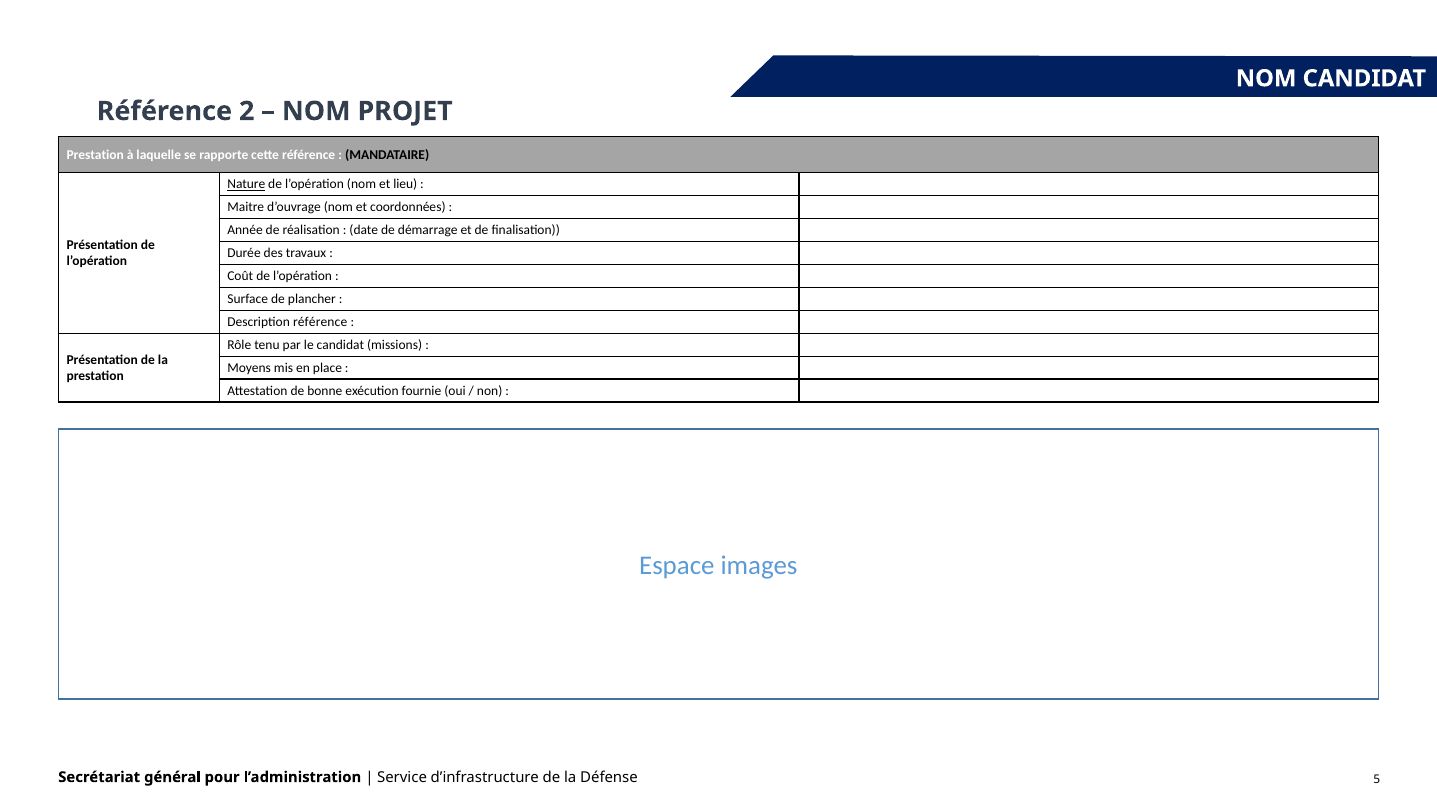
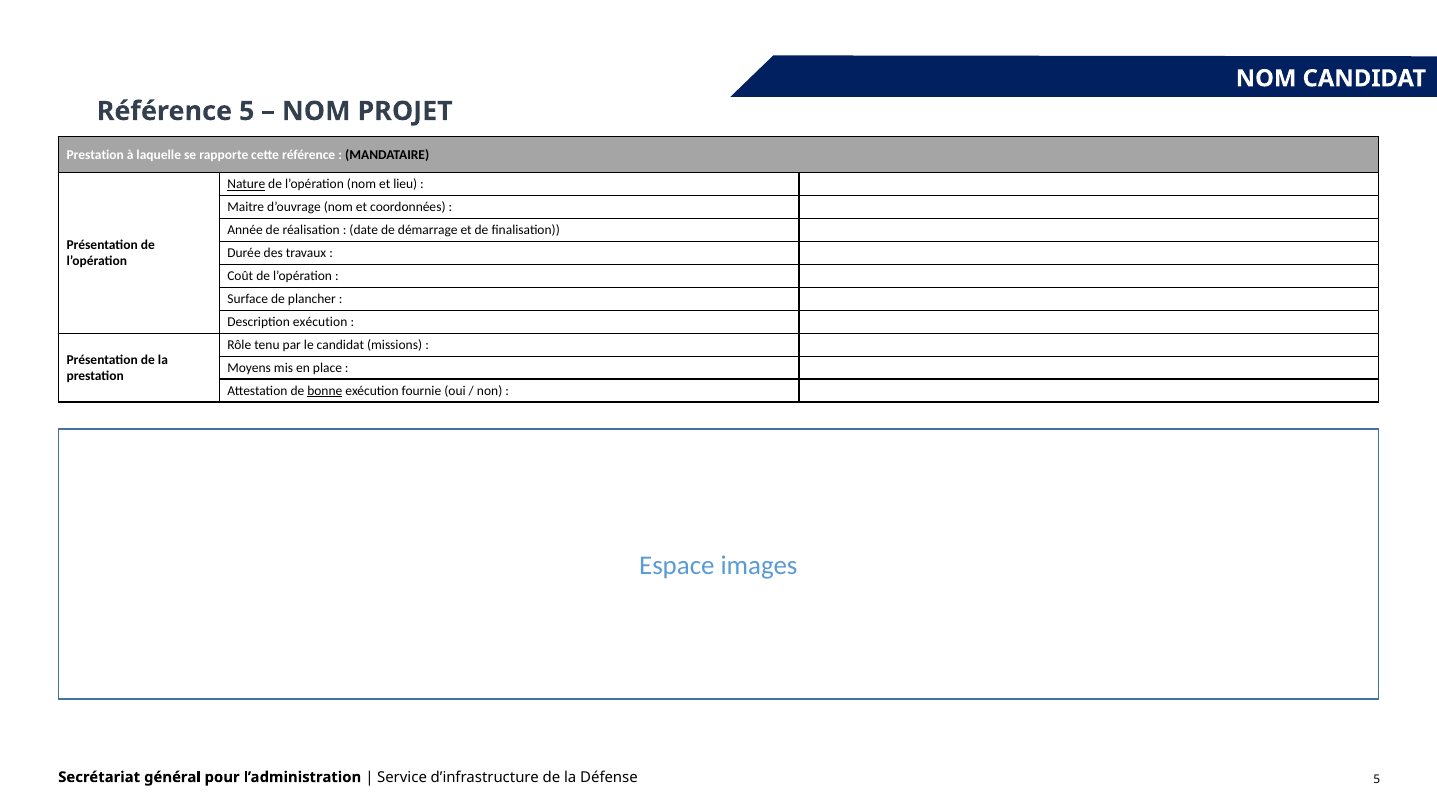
Référence 2: 2 -> 5
Description référence: référence -> exécution
bonne underline: none -> present
